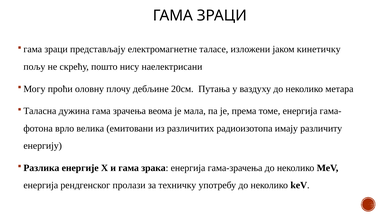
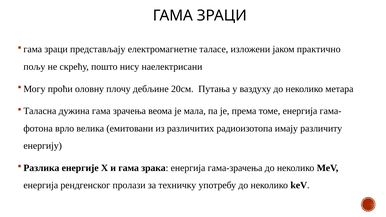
кинетичку: кинетичку -> практично
